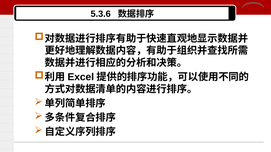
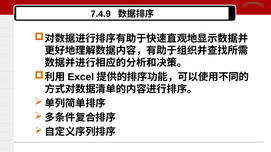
5.3.6: 5.3.6 -> 7.4.9
